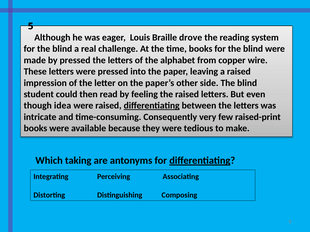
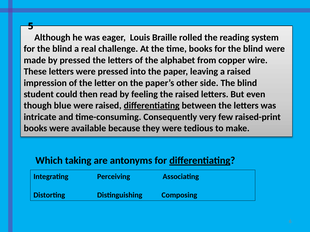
drove: drove -> rolled
idea: idea -> blue
